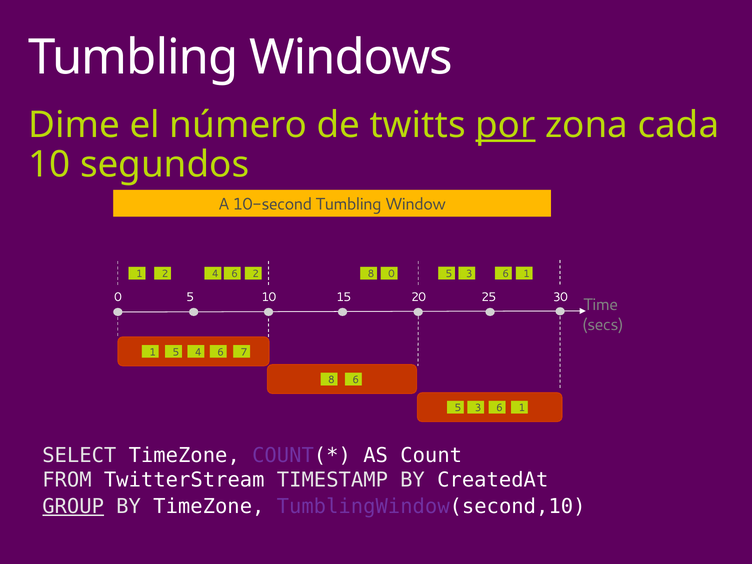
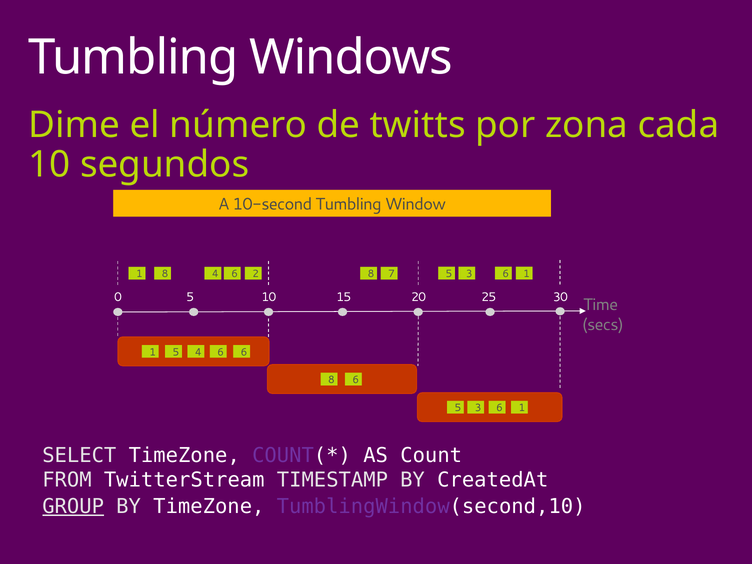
por underline: present -> none
1 2: 2 -> 8
8 0: 0 -> 7
4 7: 7 -> 6
